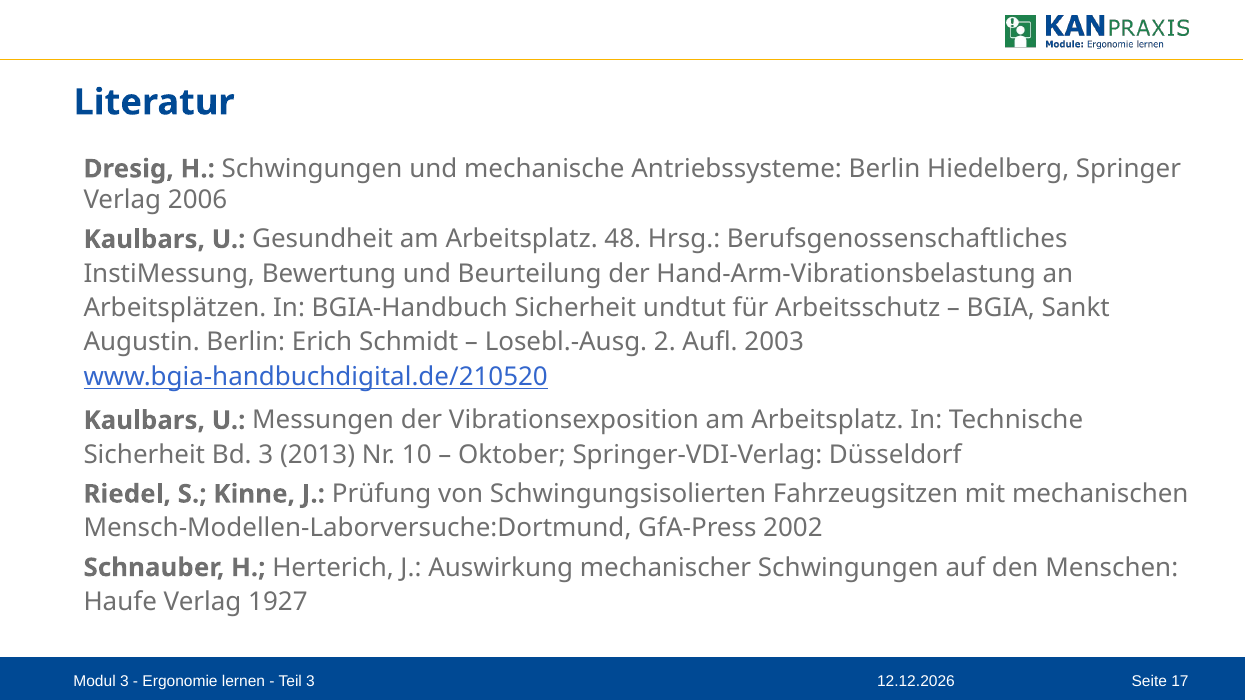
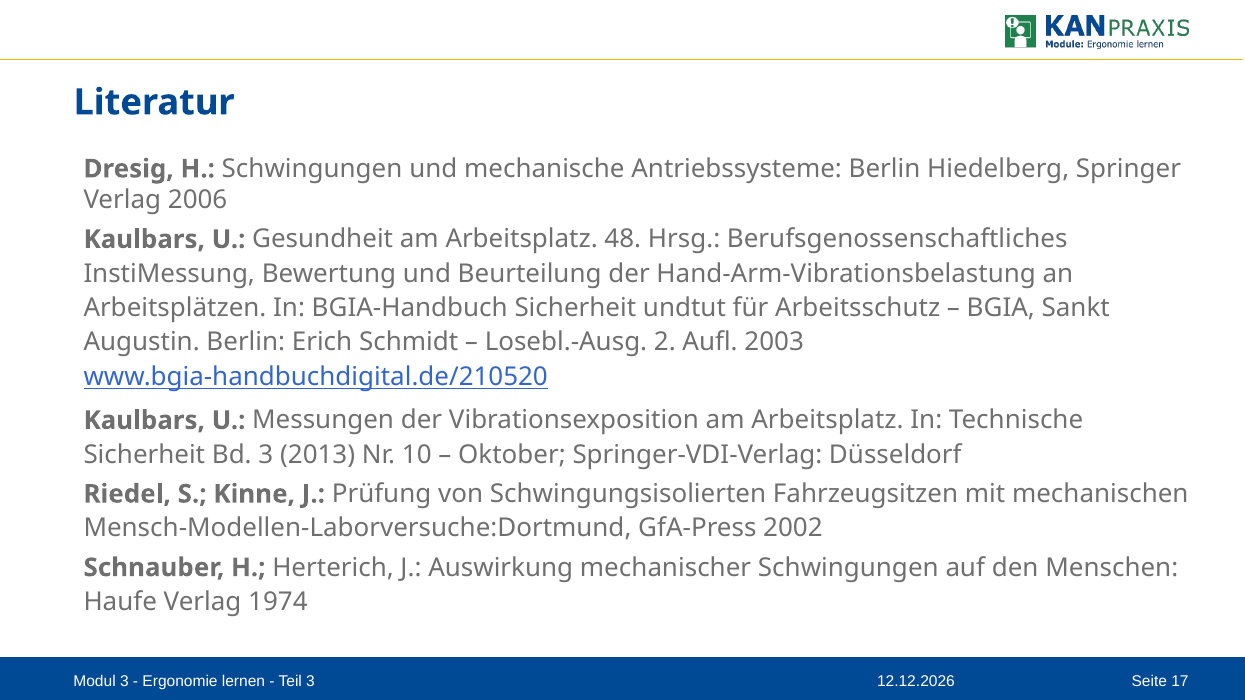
1927: 1927 -> 1974
